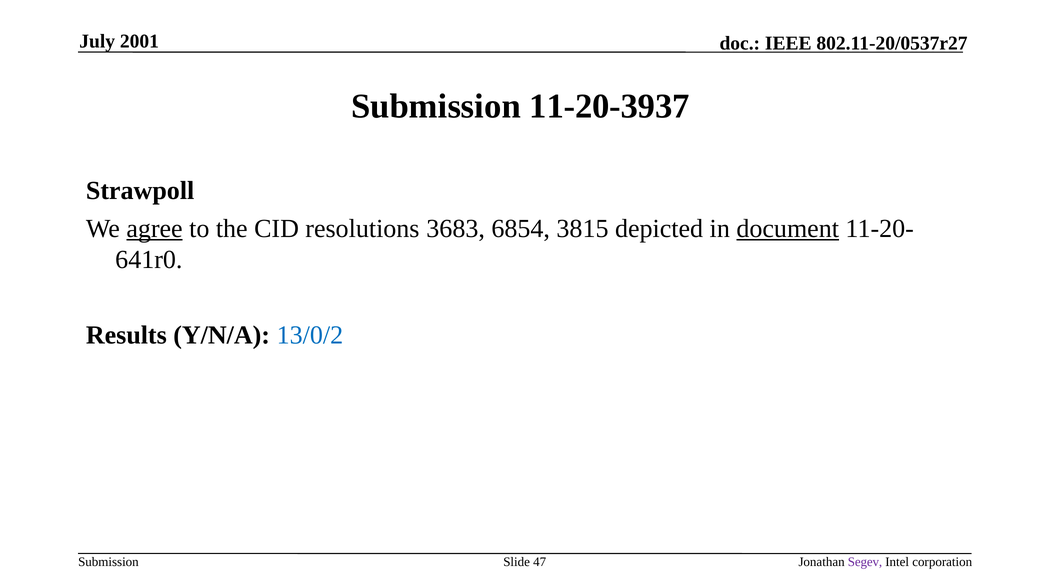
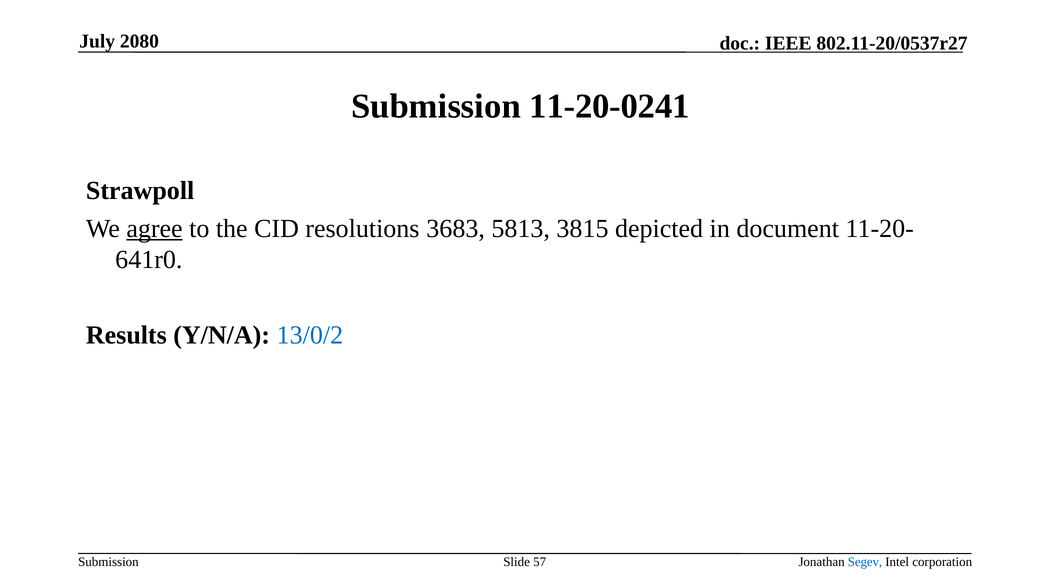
2001: 2001 -> 2080
11-20-3937: 11-20-3937 -> 11-20-0241
6854: 6854 -> 5813
document underline: present -> none
47: 47 -> 57
Segev colour: purple -> blue
